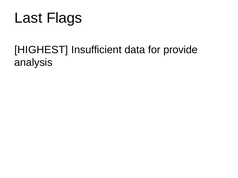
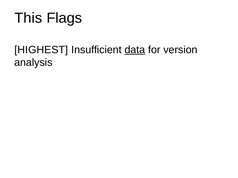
Last: Last -> This
data underline: none -> present
provide: provide -> version
